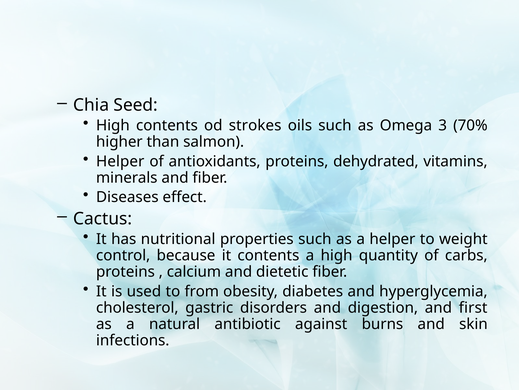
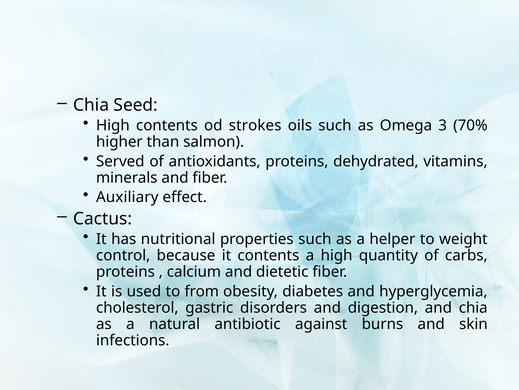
Helper at (120, 161): Helper -> Served
Diseases: Diseases -> Auxiliary
and first: first -> chia
